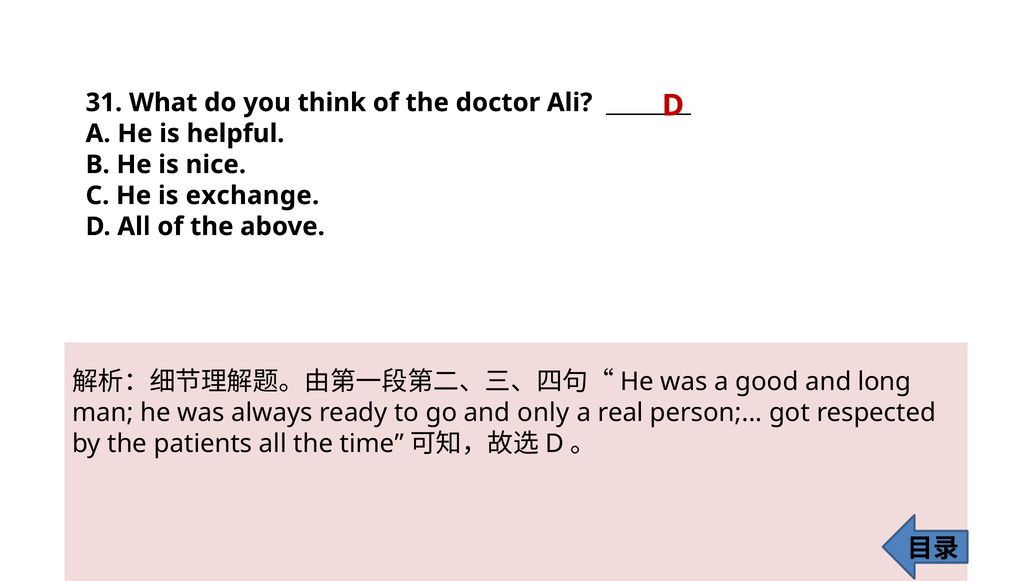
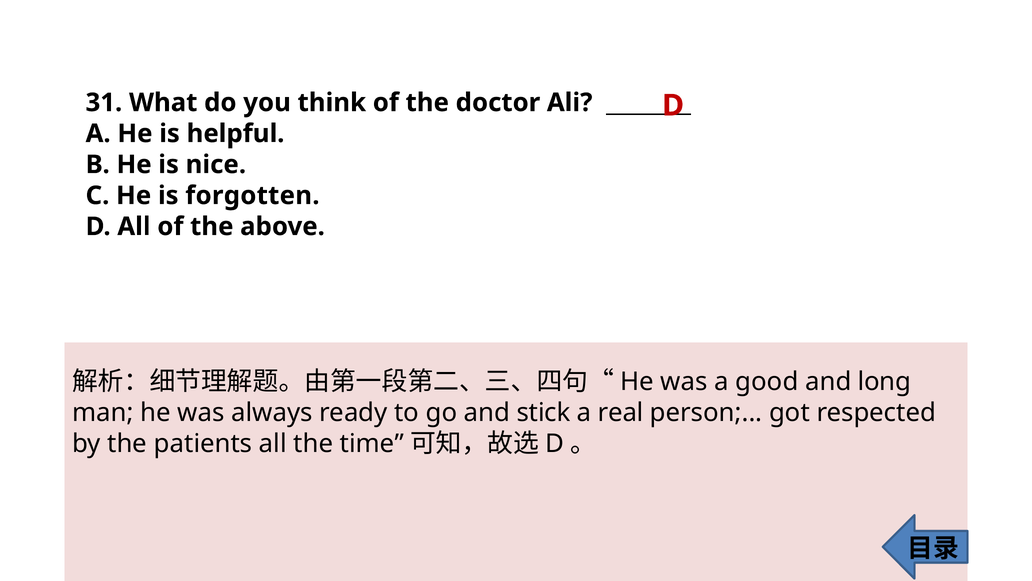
exchange: exchange -> forgotten
only: only -> stick
